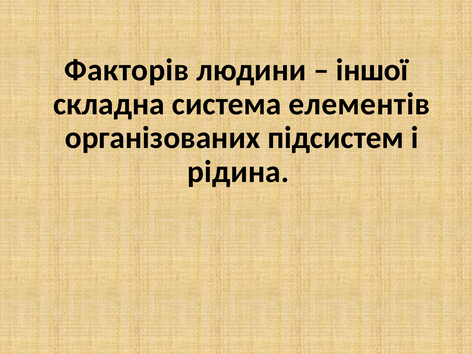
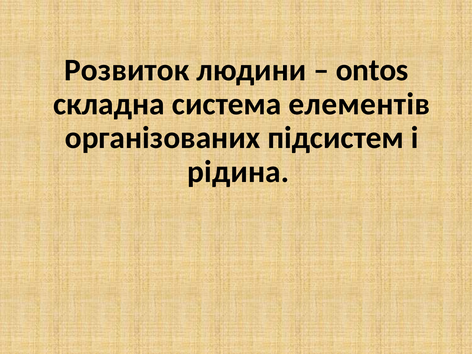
Факторів: Факторів -> Розвиток
іншої: іншої -> ontos
